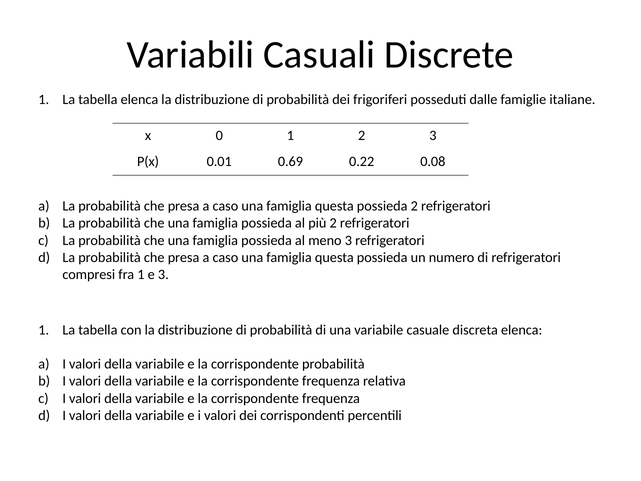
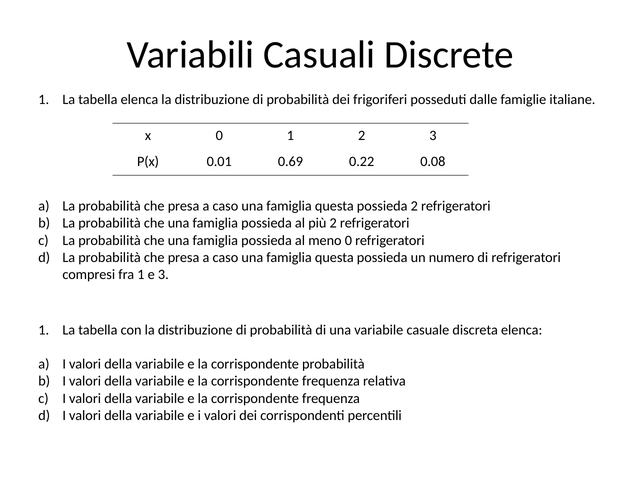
meno 3: 3 -> 0
